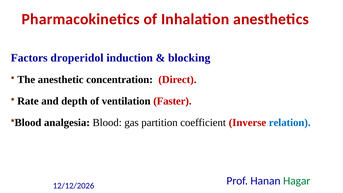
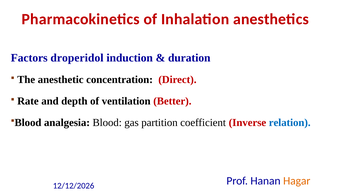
blocking: blocking -> duration
Faster: Faster -> Better
Hagar colour: green -> orange
